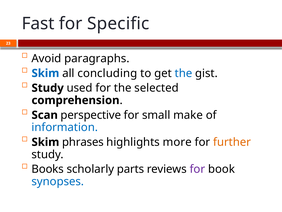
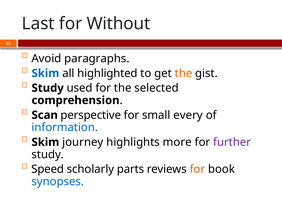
Fast: Fast -> Last
Specific: Specific -> Without
concluding: concluding -> highlighted
the at (183, 73) colour: blue -> orange
make: make -> every
phrases: phrases -> journey
further colour: orange -> purple
Books: Books -> Speed
for at (197, 169) colour: purple -> orange
